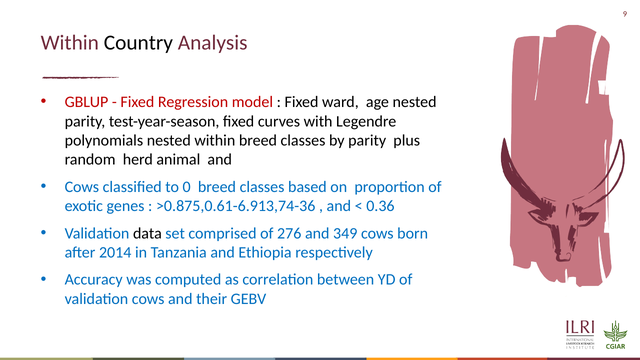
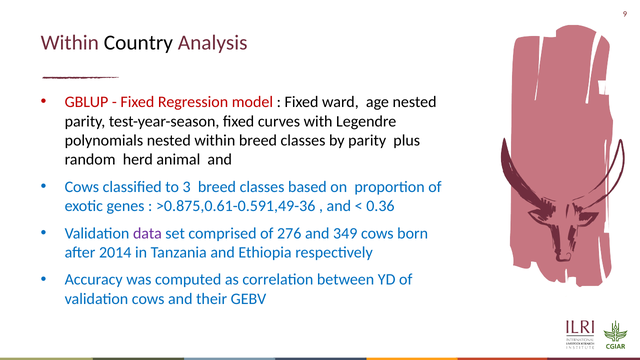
0: 0 -> 3
>0.875,0.61-6.913,74-36: >0.875,0.61-6.913,74-36 -> >0.875,0.61-0.591,49-36
data colour: black -> purple
